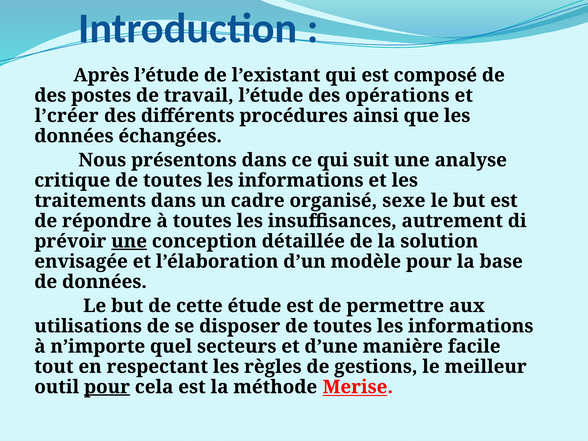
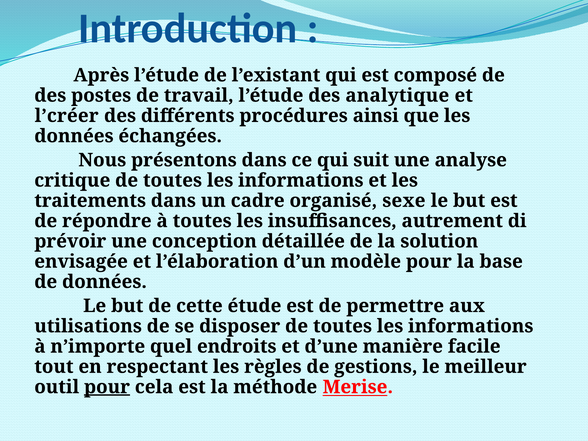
opérations: opérations -> analytique
une at (129, 241) underline: present -> none
secteurs: secteurs -> endroits
